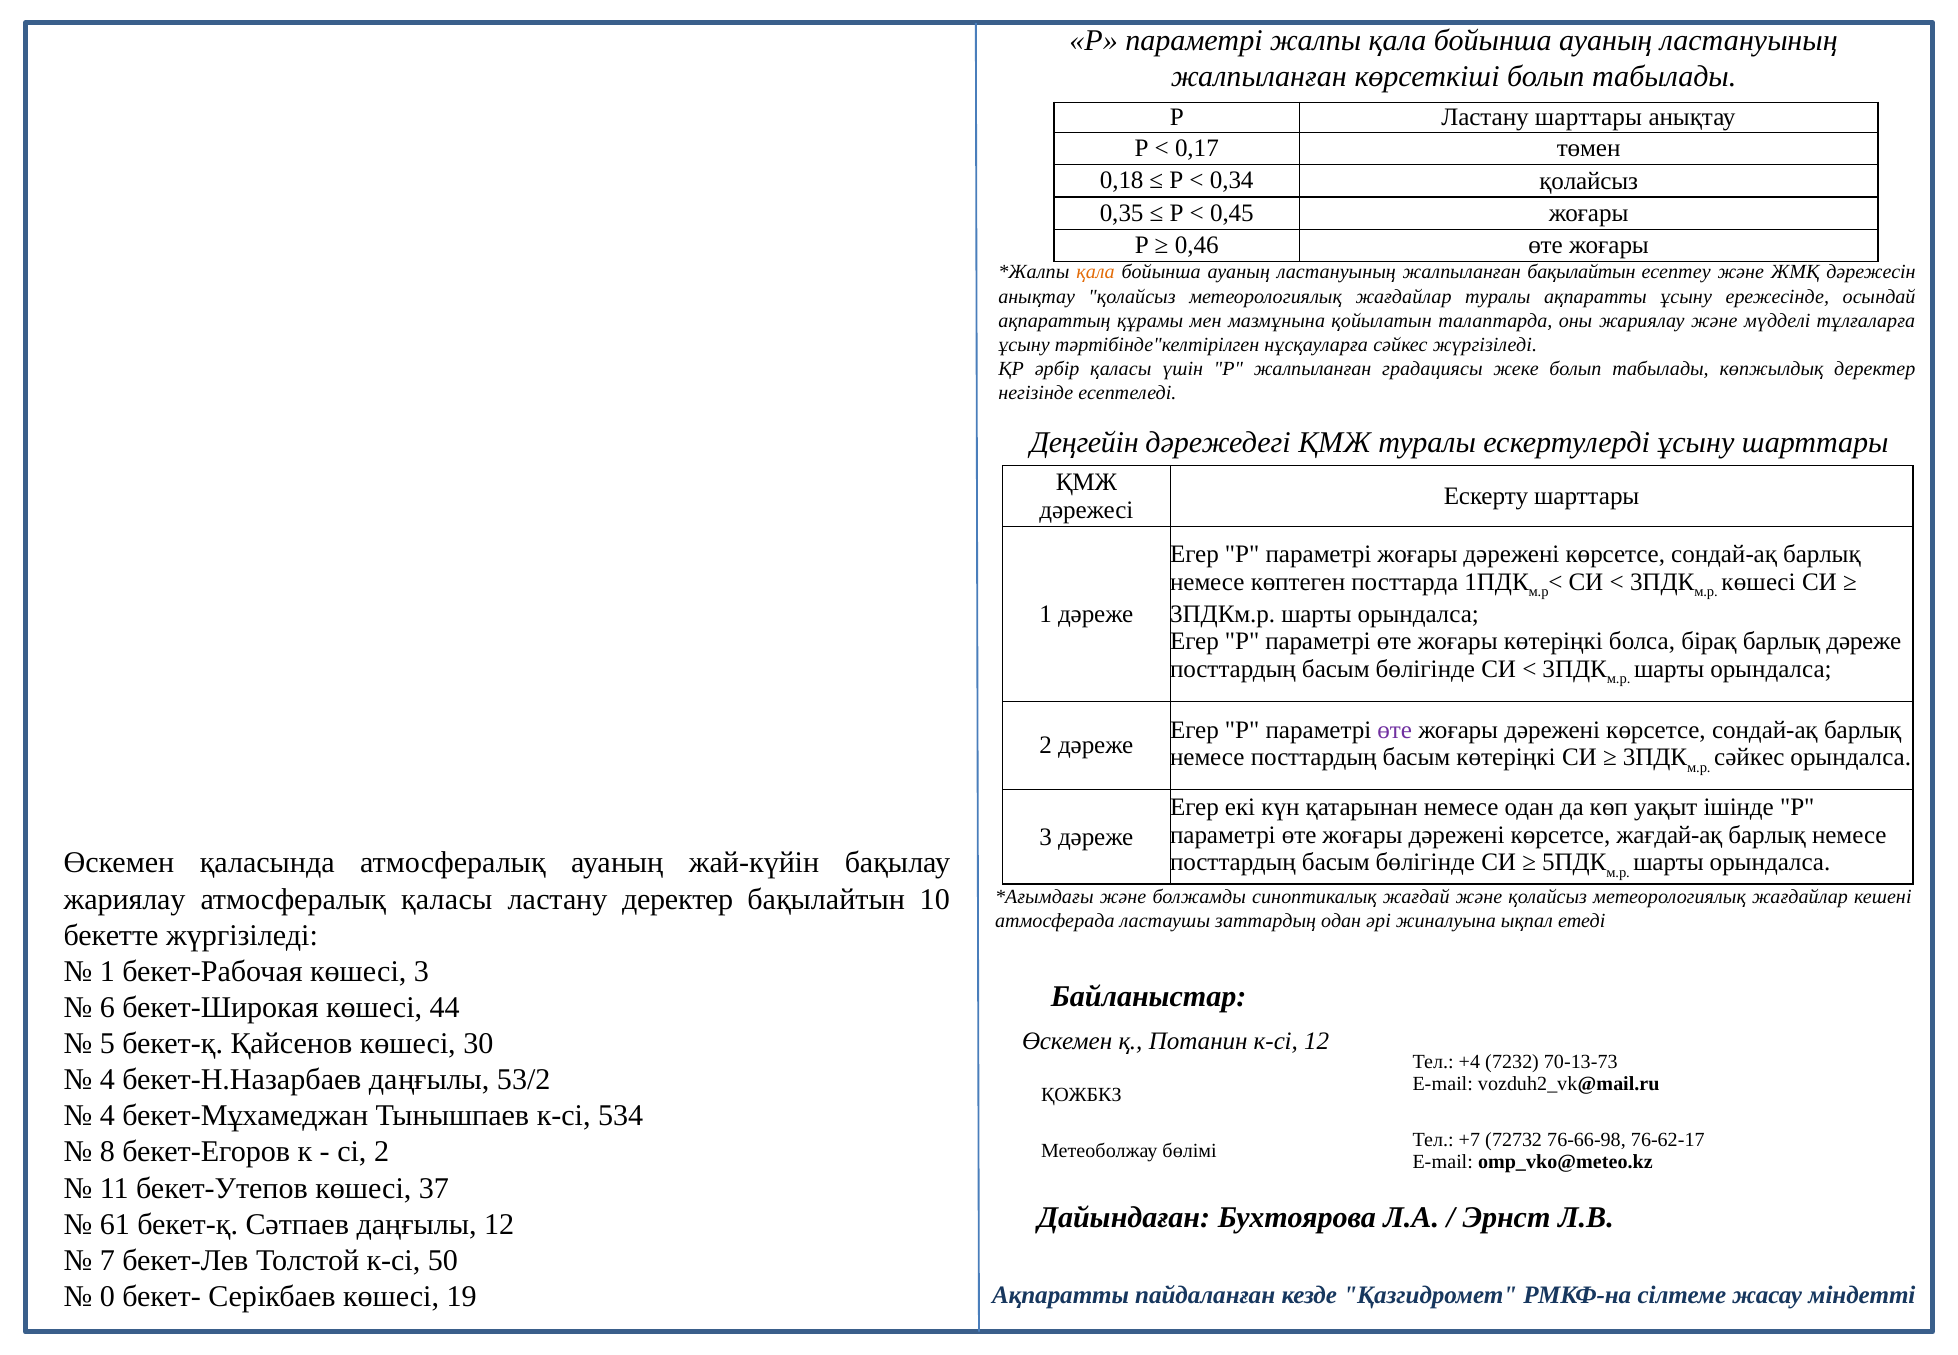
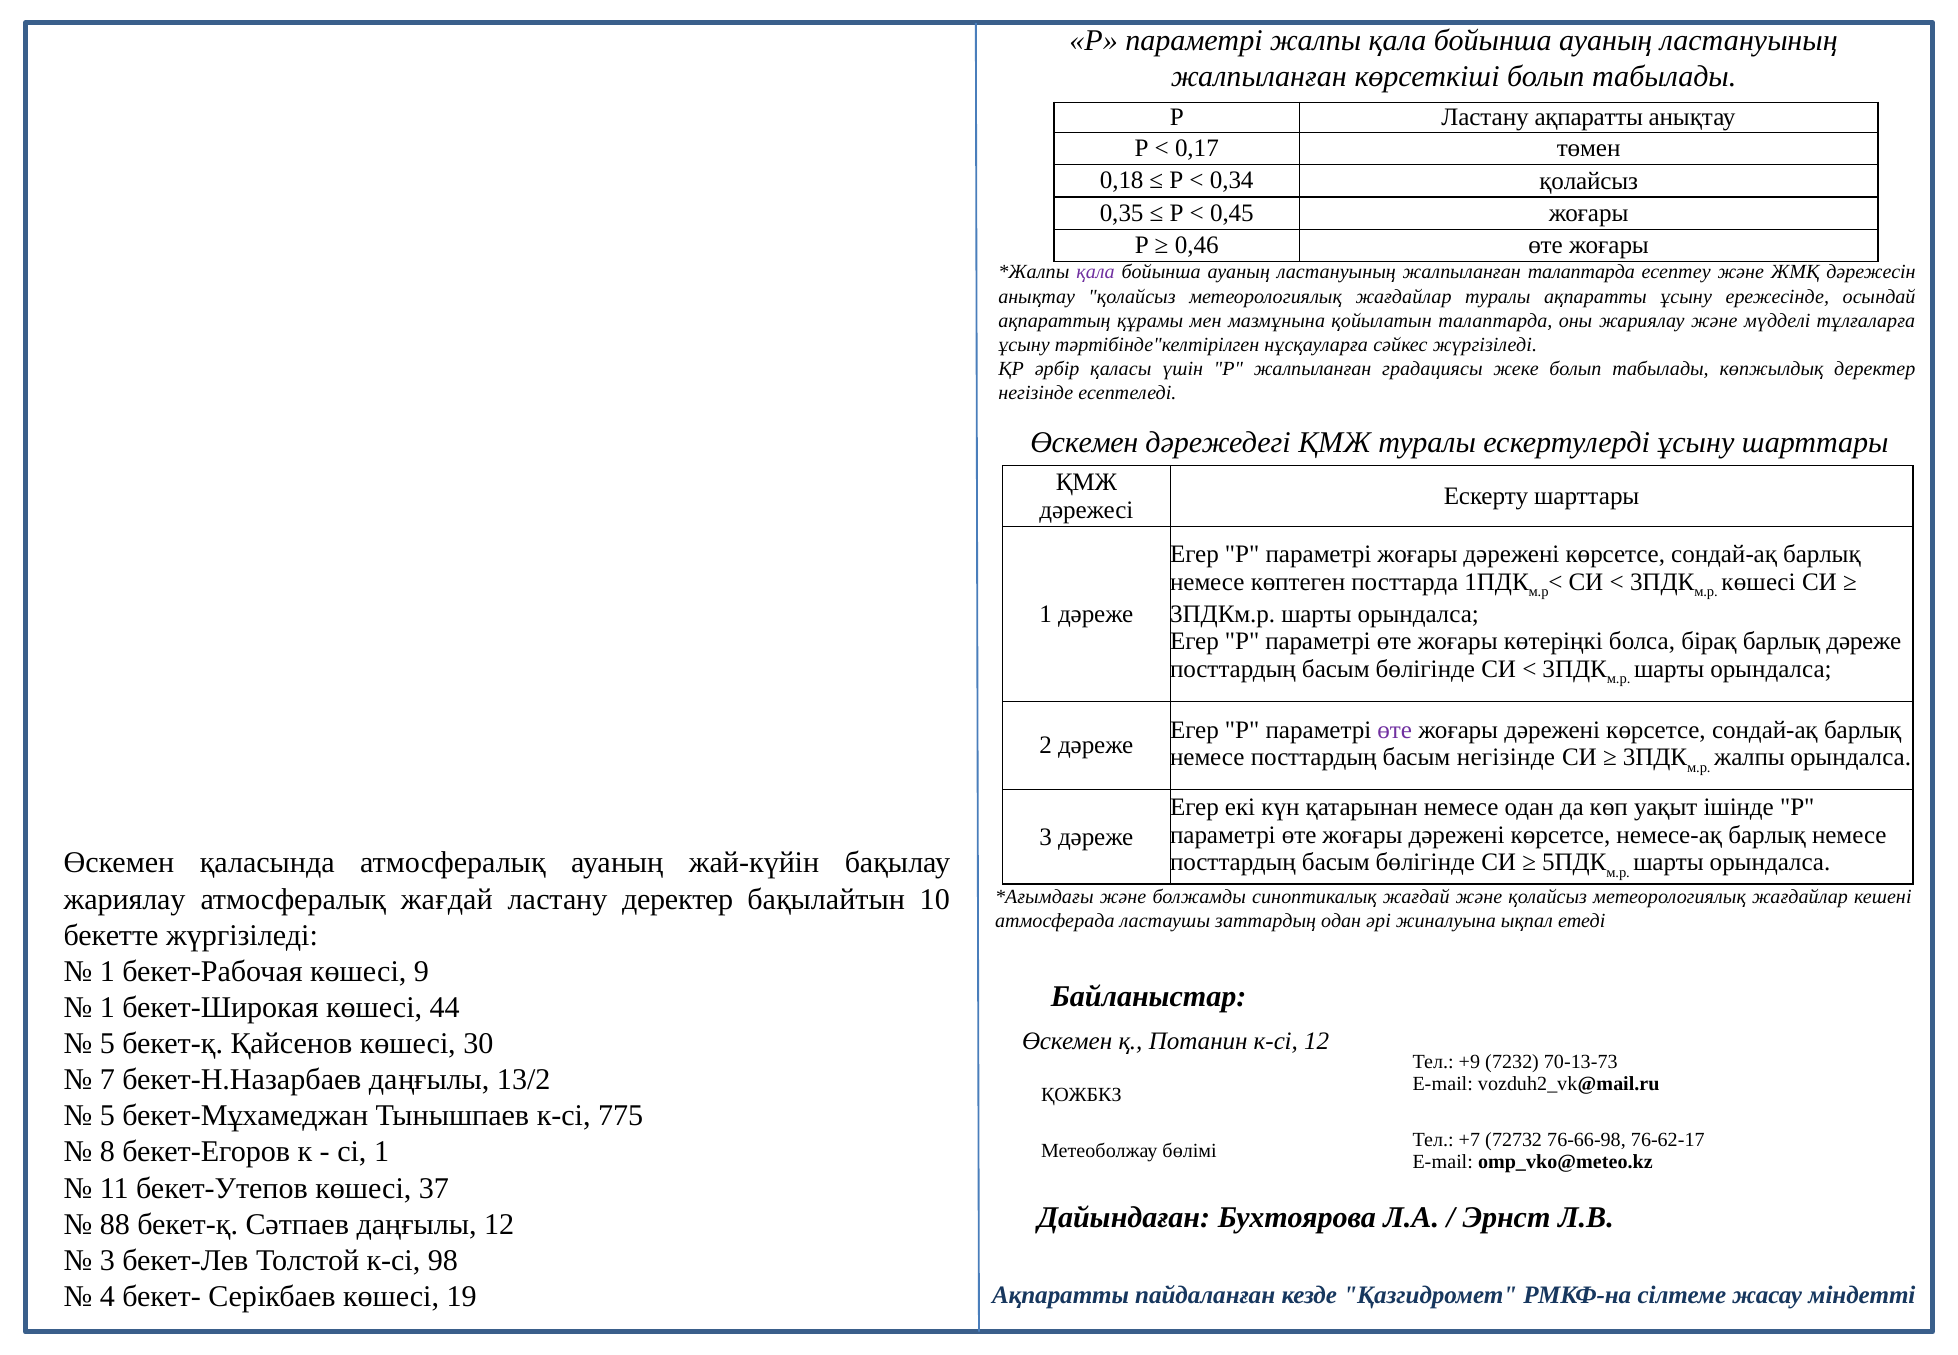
Ластану шарттары: шарттары -> ақпаратты
қала at (1096, 272) colour: orange -> purple
жалпыланған бақылайтын: бақылайтын -> талаптарда
Деңгейін at (1084, 443): Деңгейін -> Өскемен
басым көтеріңкі: көтеріңкі -> негізінде
сәйкес at (1749, 758): сәйкес -> жалпы
жағдай-ақ: жағдай-ақ -> немесе-ақ
атмосфералық қаласы: қаласы -> жағдай
көшесі 3: 3 -> 9
6 at (107, 1008): 6 -> 1
+4: +4 -> +9
4 at (107, 1080): 4 -> 7
53/2: 53/2 -> 13/2
4 at (107, 1116): 4 -> 5
534: 534 -> 775
сі 2: 2 -> 1
61: 61 -> 88
7 at (107, 1261): 7 -> 3
50: 50 -> 98
0: 0 -> 4
